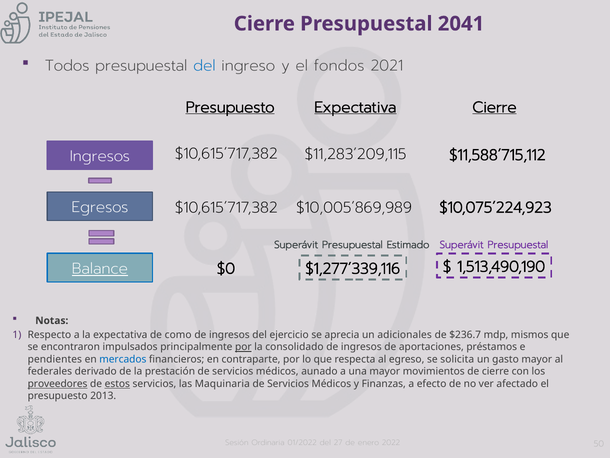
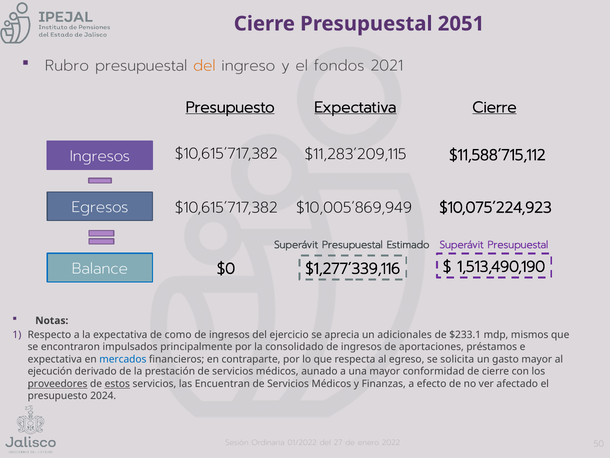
2041: 2041 -> 2051
Todos: Todos -> Rubro
del at (204, 66) colour: blue -> orange
$10,005´869,989: $10,005´869,989 -> $10,005´869,949
Balance underline: present -> none
$236.7: $236.7 -> $233.1
por at (243, 347) underline: present -> none
pendientes at (55, 359): pendientes -> expectativa
federales: federales -> ejecución
movimientos: movimientos -> conformidad
Maquinaria: Maquinaria -> Encuentran
2013: 2013 -> 2024
